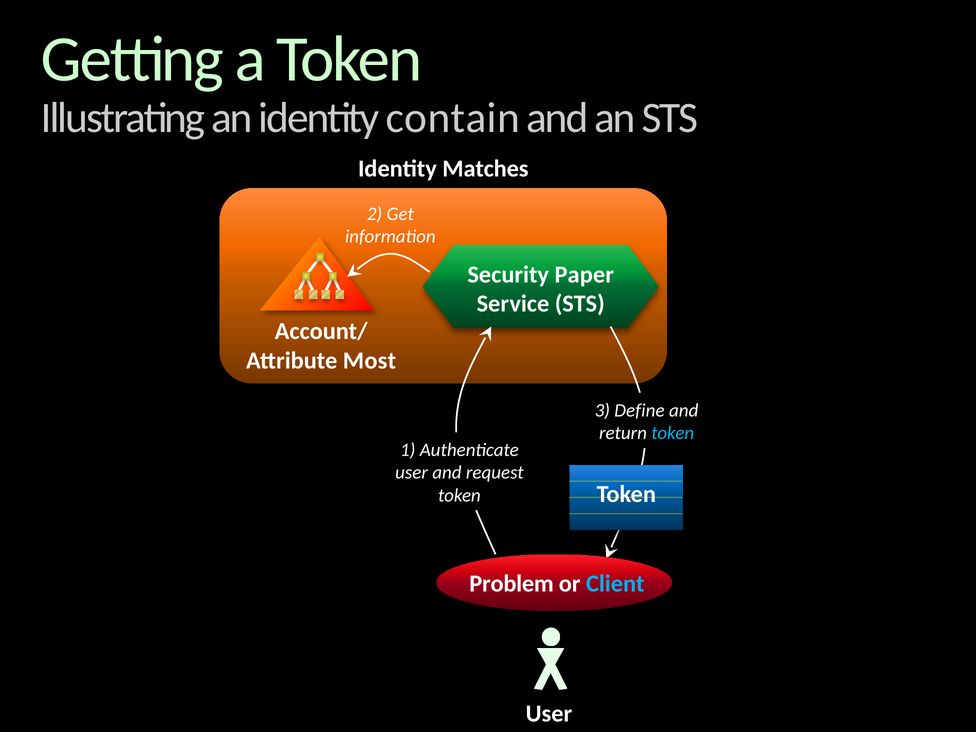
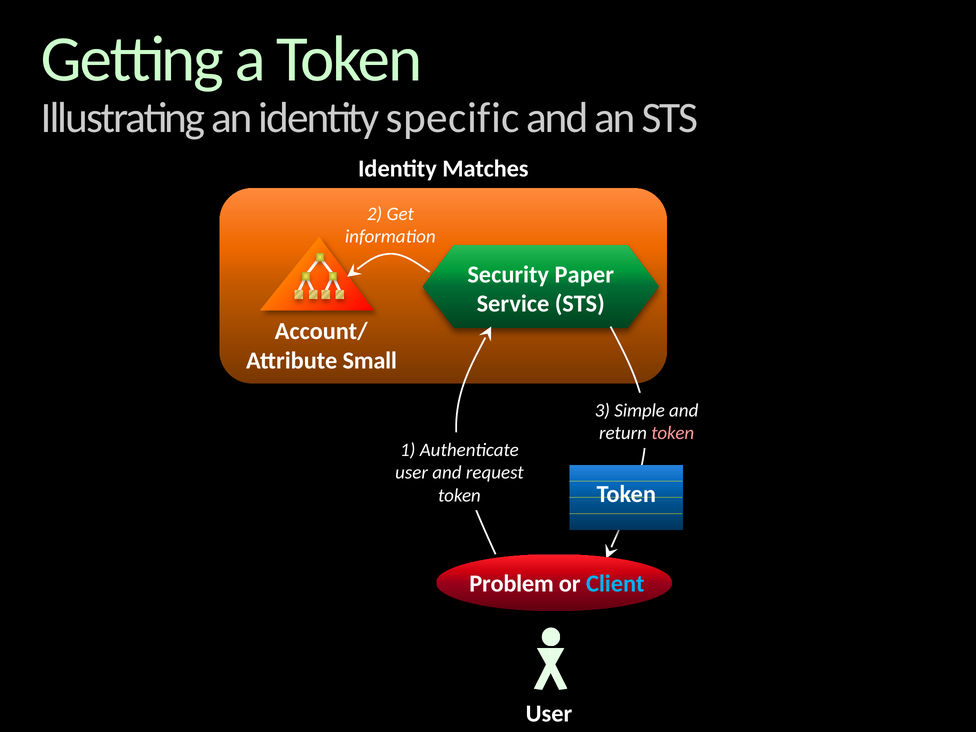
contain: contain -> specific
Most: Most -> Small
Define: Define -> Simple
token at (673, 433) colour: light blue -> pink
